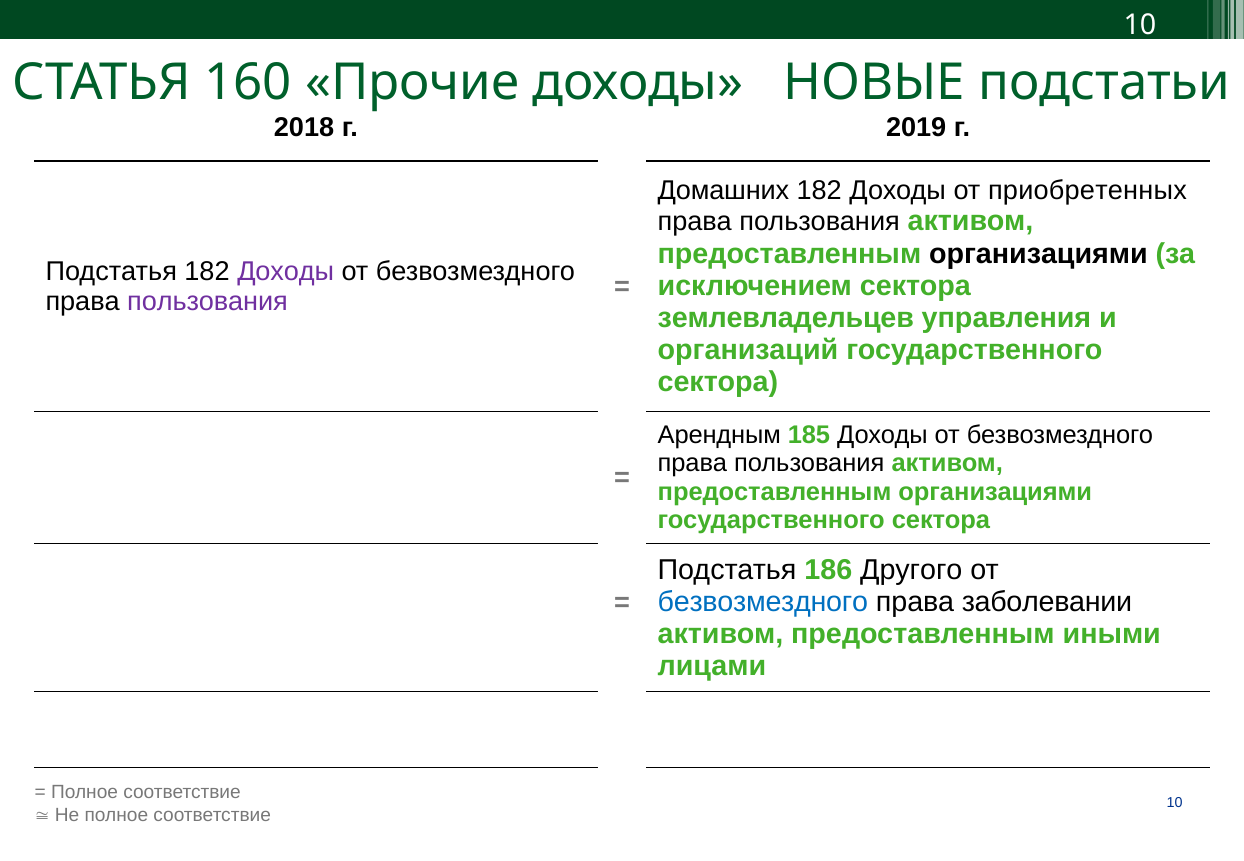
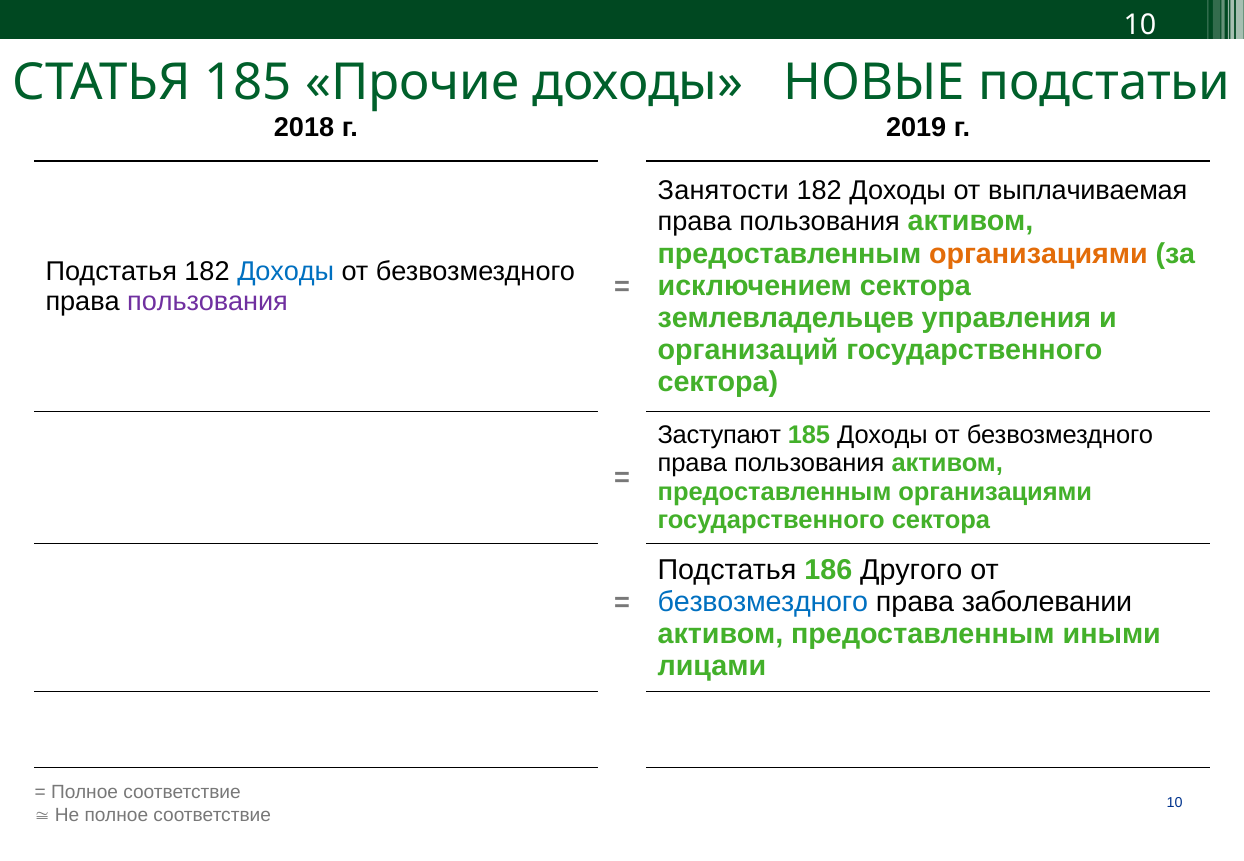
СТАТЬЯ 160: 160 -> 185
Домашних: Домашних -> Занятости
приобретенных: приобретенных -> выплачиваемая
организациями at (1038, 254) colour: black -> orange
Доходы at (286, 271) colour: purple -> blue
Арендным: Арендным -> Заступают
